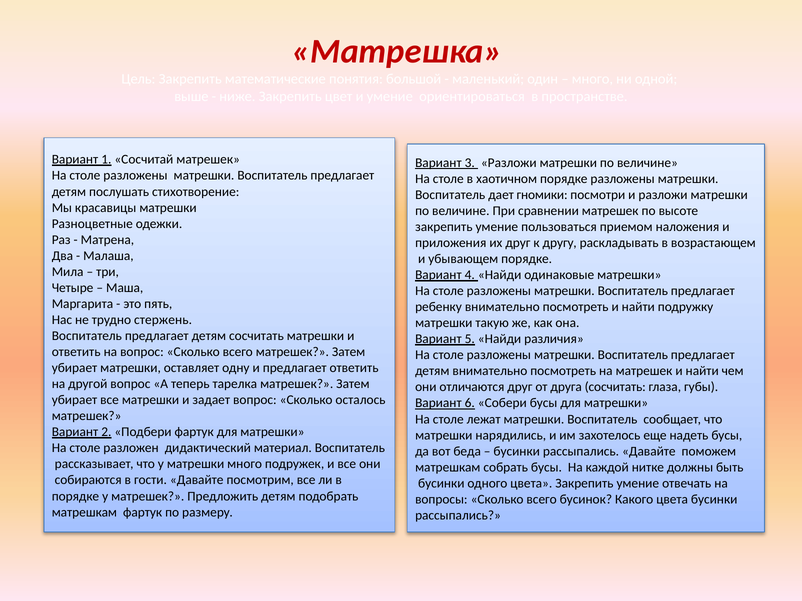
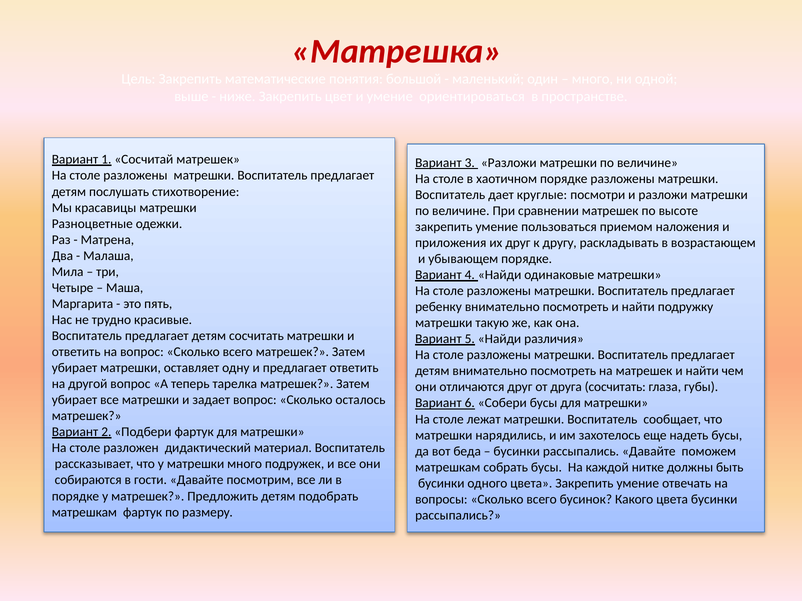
гномики: гномики -> круглые
стержень: стержень -> красивые
